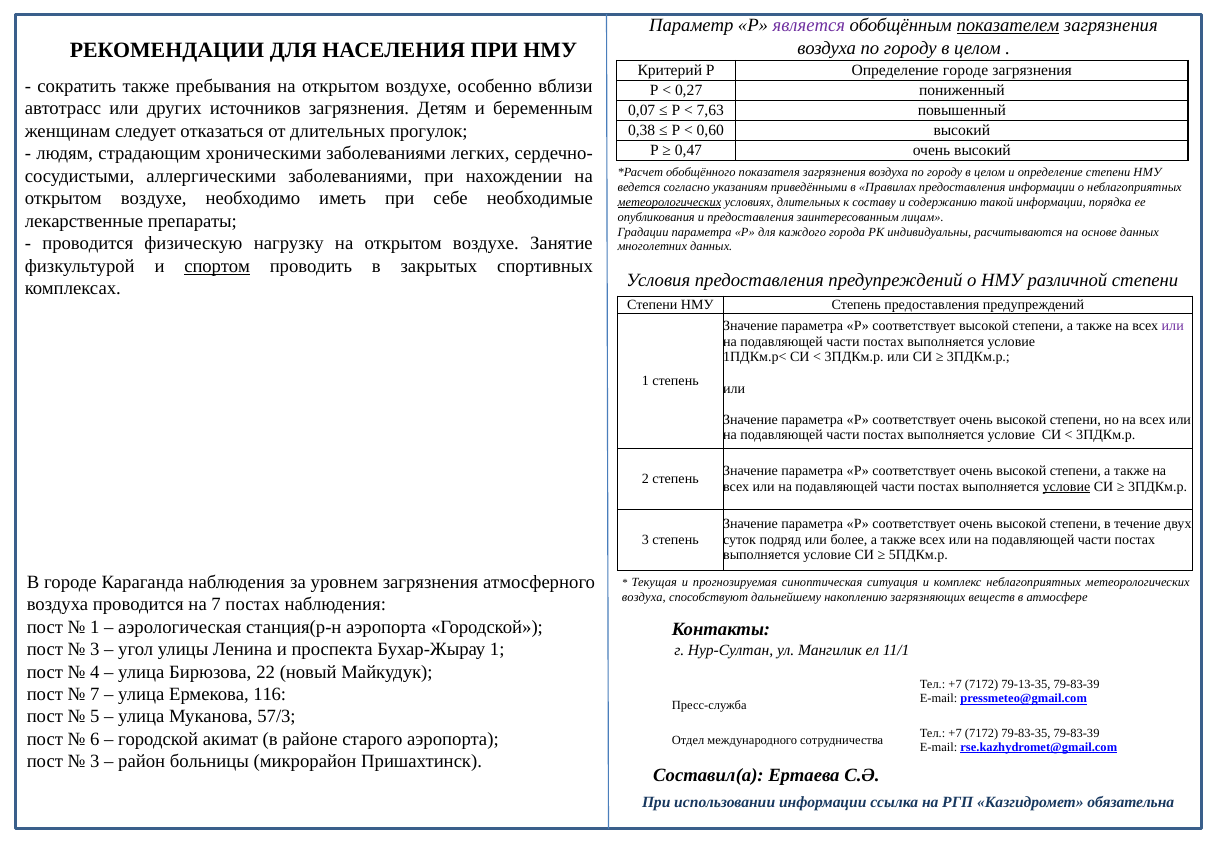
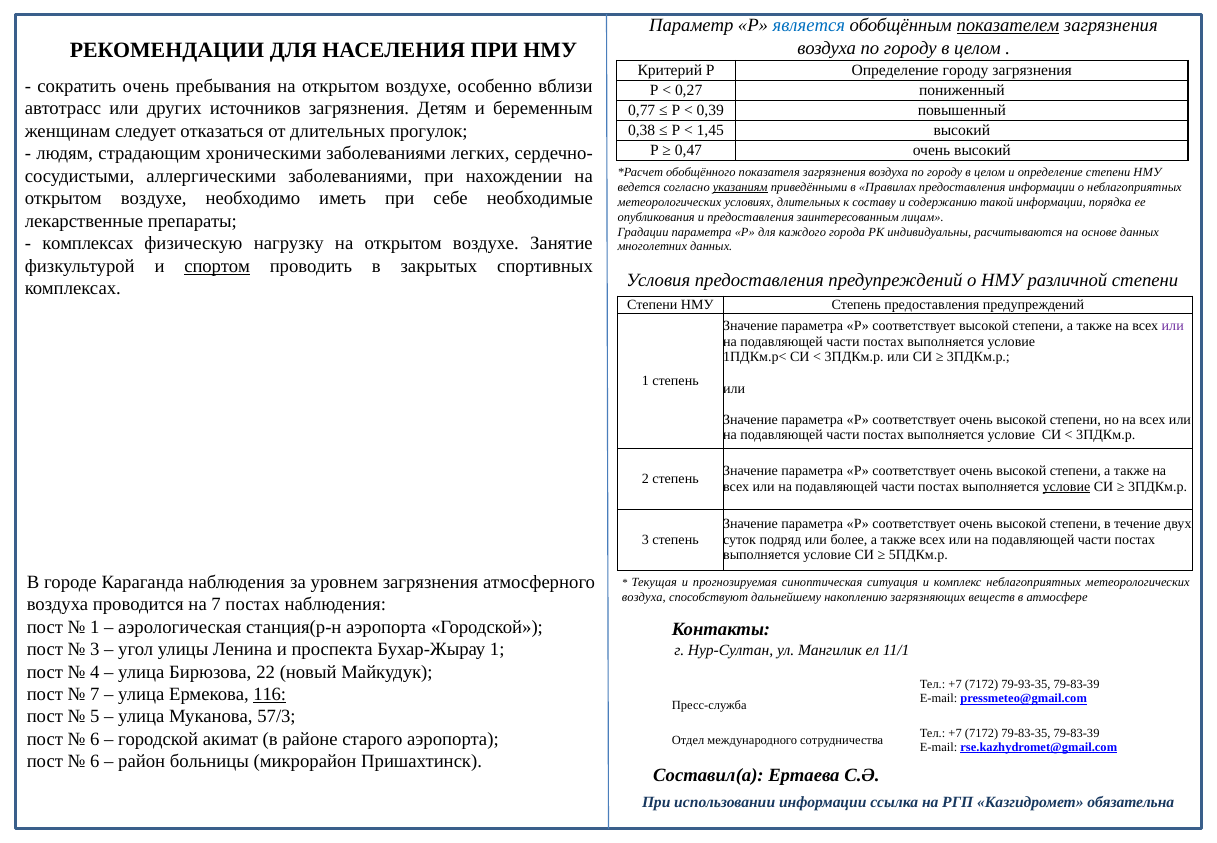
является colour: purple -> blue
Определение городе: городе -> городу
сократить также: также -> очень
0,07: 0,07 -> 0,77
7,63: 7,63 -> 0,39
0,60: 0,60 -> 1,45
указаниям underline: none -> present
метеорологических at (670, 202) underline: present -> none
проводится at (88, 244): проводится -> комплексах
79-13-35: 79-13-35 -> 79-93-35
116 underline: none -> present
3 at (95, 761): 3 -> 6
